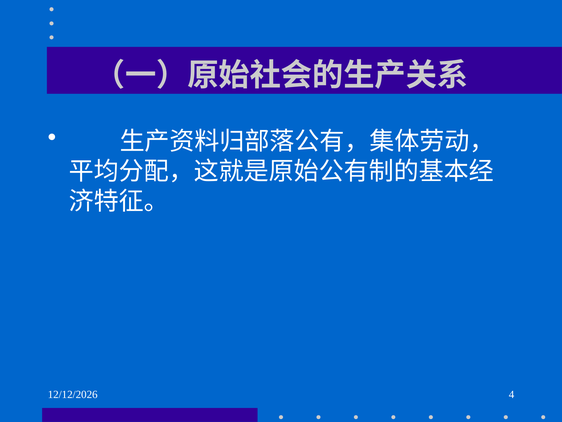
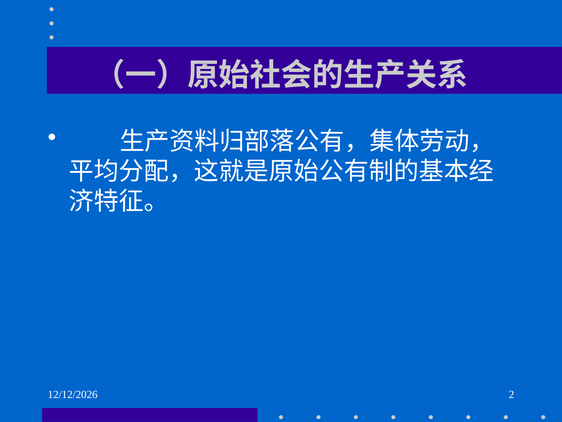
4: 4 -> 2
